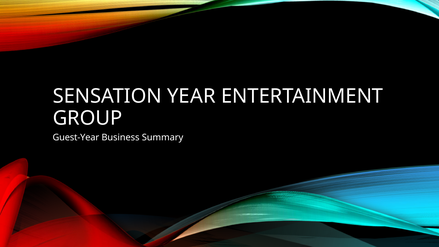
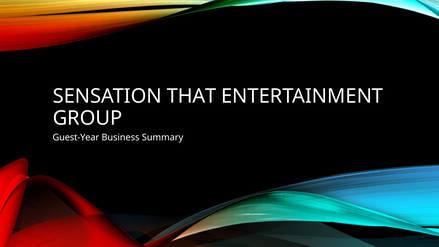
YEAR: YEAR -> THAT
